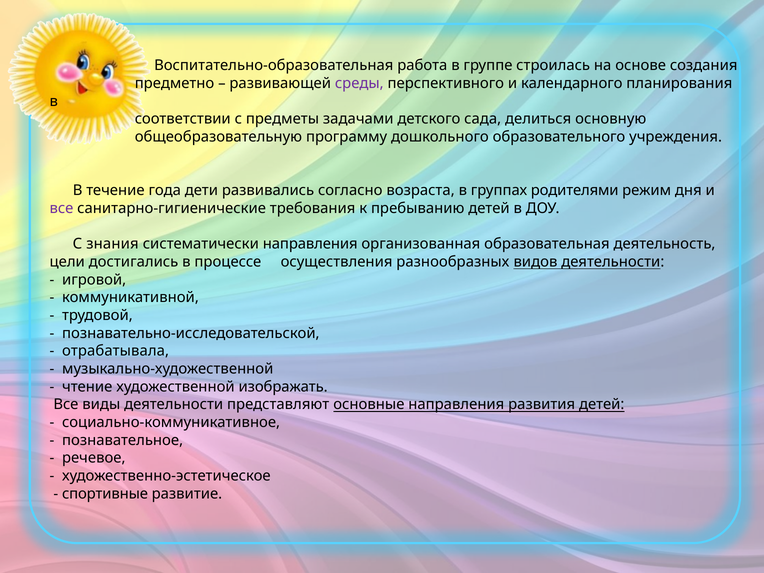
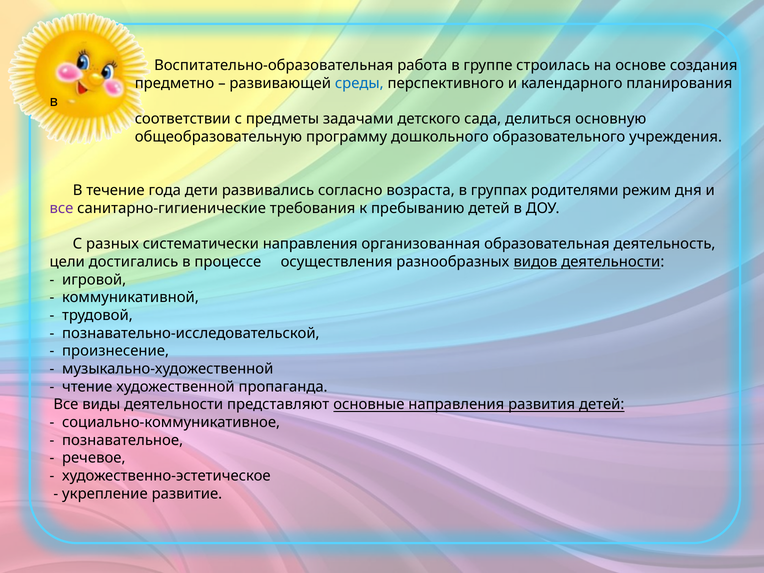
среды colour: purple -> blue
знания: знания -> разных
отрабатывала: отрабатывала -> произнесение
изображать: изображать -> пропаганда
спортивные: спортивные -> укрепление
